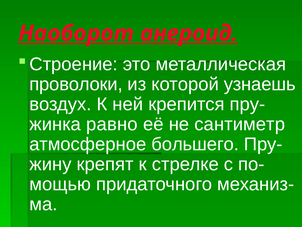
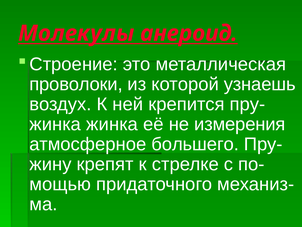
Наоборот: Наоборот -> Молекулы
жинка равно: равно -> жинка
сантиметр: сантиметр -> измерения
